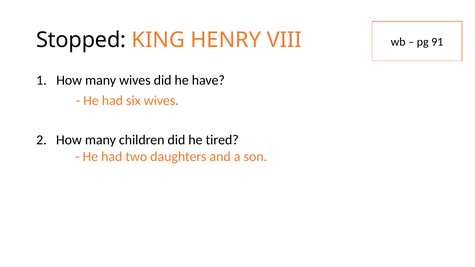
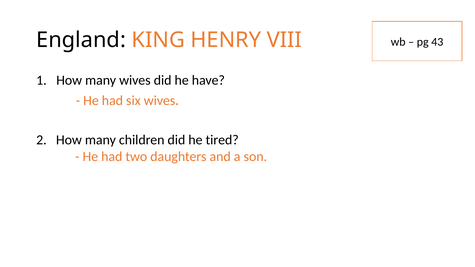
Stopped: Stopped -> England
91: 91 -> 43
